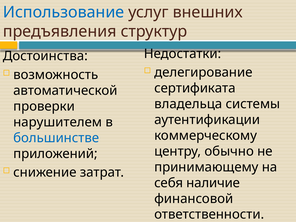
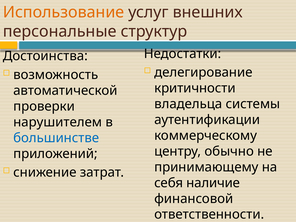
Использование colour: blue -> orange
предъявления: предъявления -> персональные
сертификата: сертификата -> критичности
